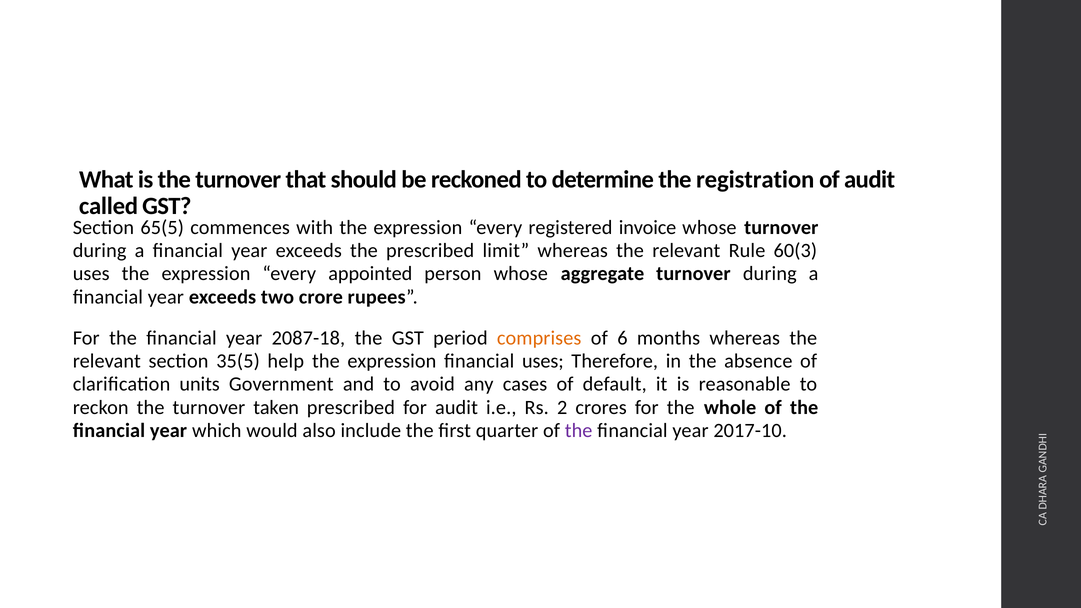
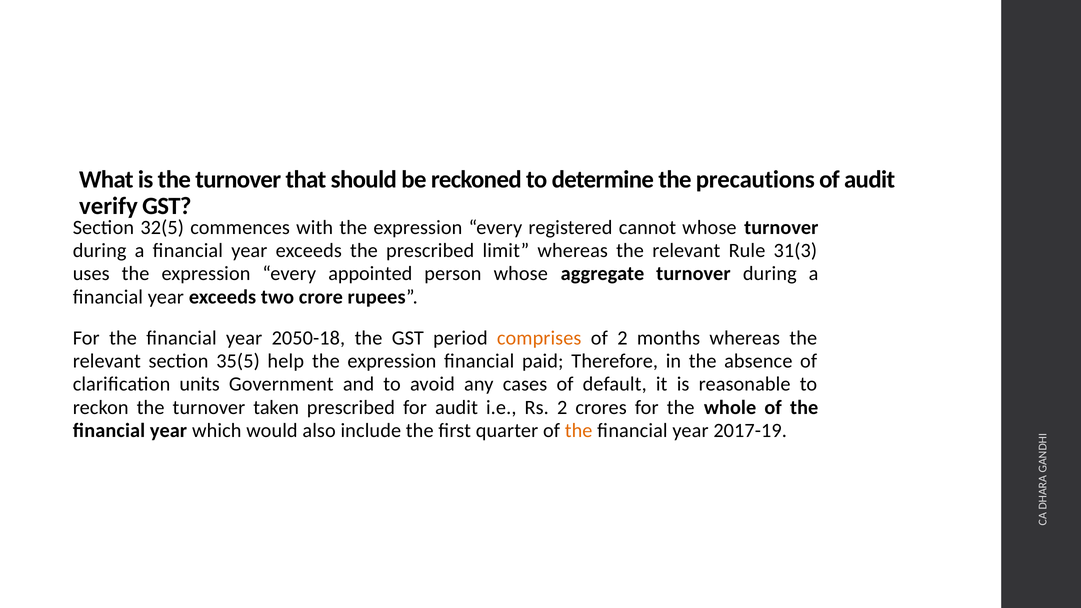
registration: registration -> precautions
called: called -> verify
65(5: 65(5 -> 32(5
invoice: invoice -> cannot
60(3: 60(3 -> 31(3
2087-18: 2087-18 -> 2050-18
of 6: 6 -> 2
financial uses: uses -> paid
the at (579, 431) colour: purple -> orange
2017-10: 2017-10 -> 2017-19
